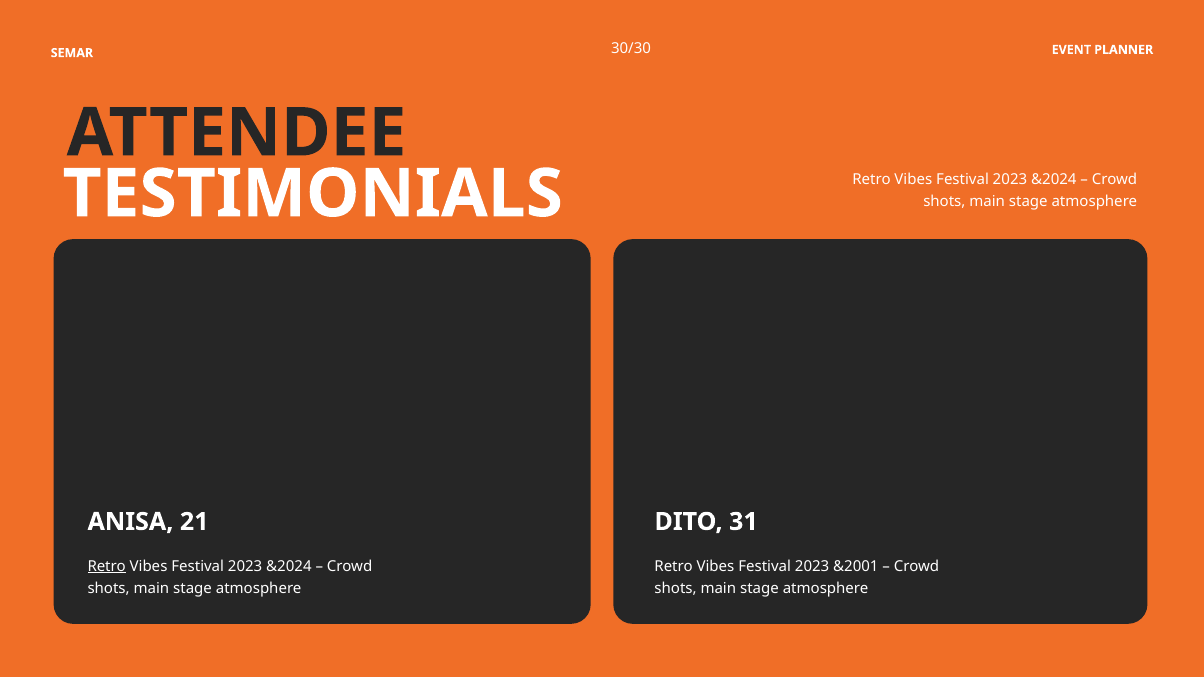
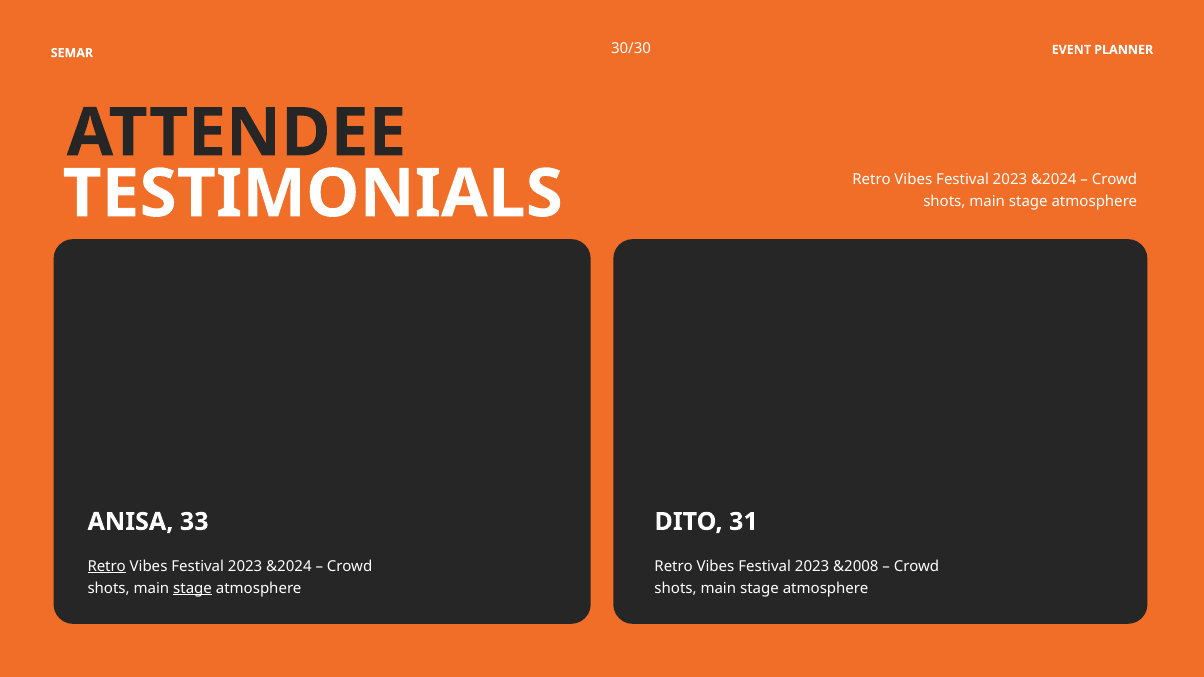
21: 21 -> 33
&2001: &2001 -> &2008
stage at (193, 588) underline: none -> present
